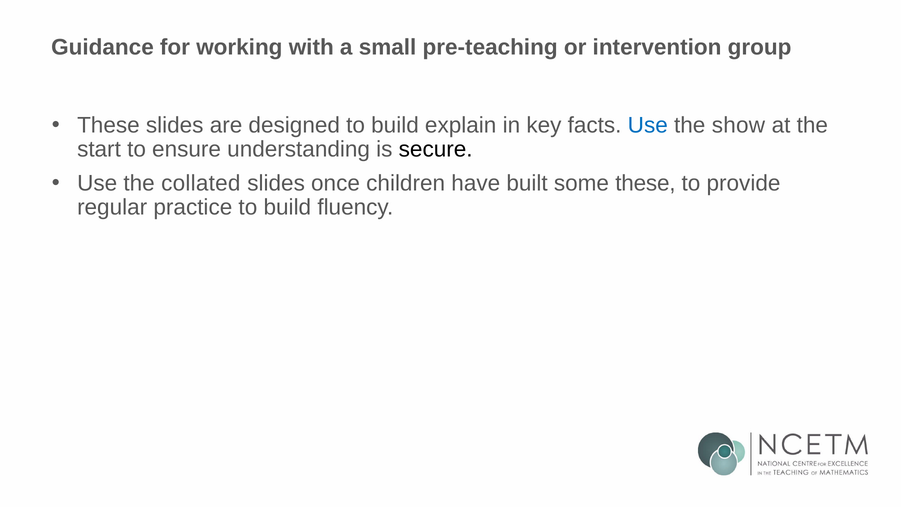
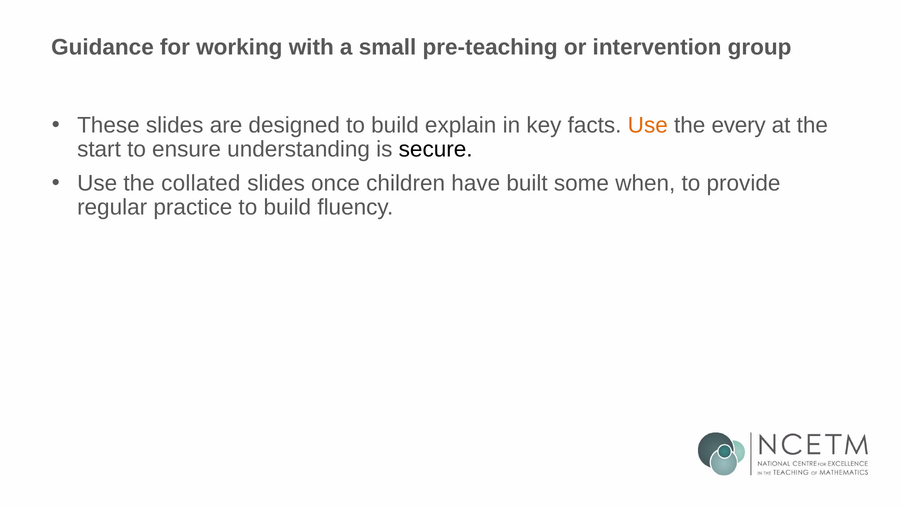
Use at (648, 125) colour: blue -> orange
show: show -> every
some these: these -> when
